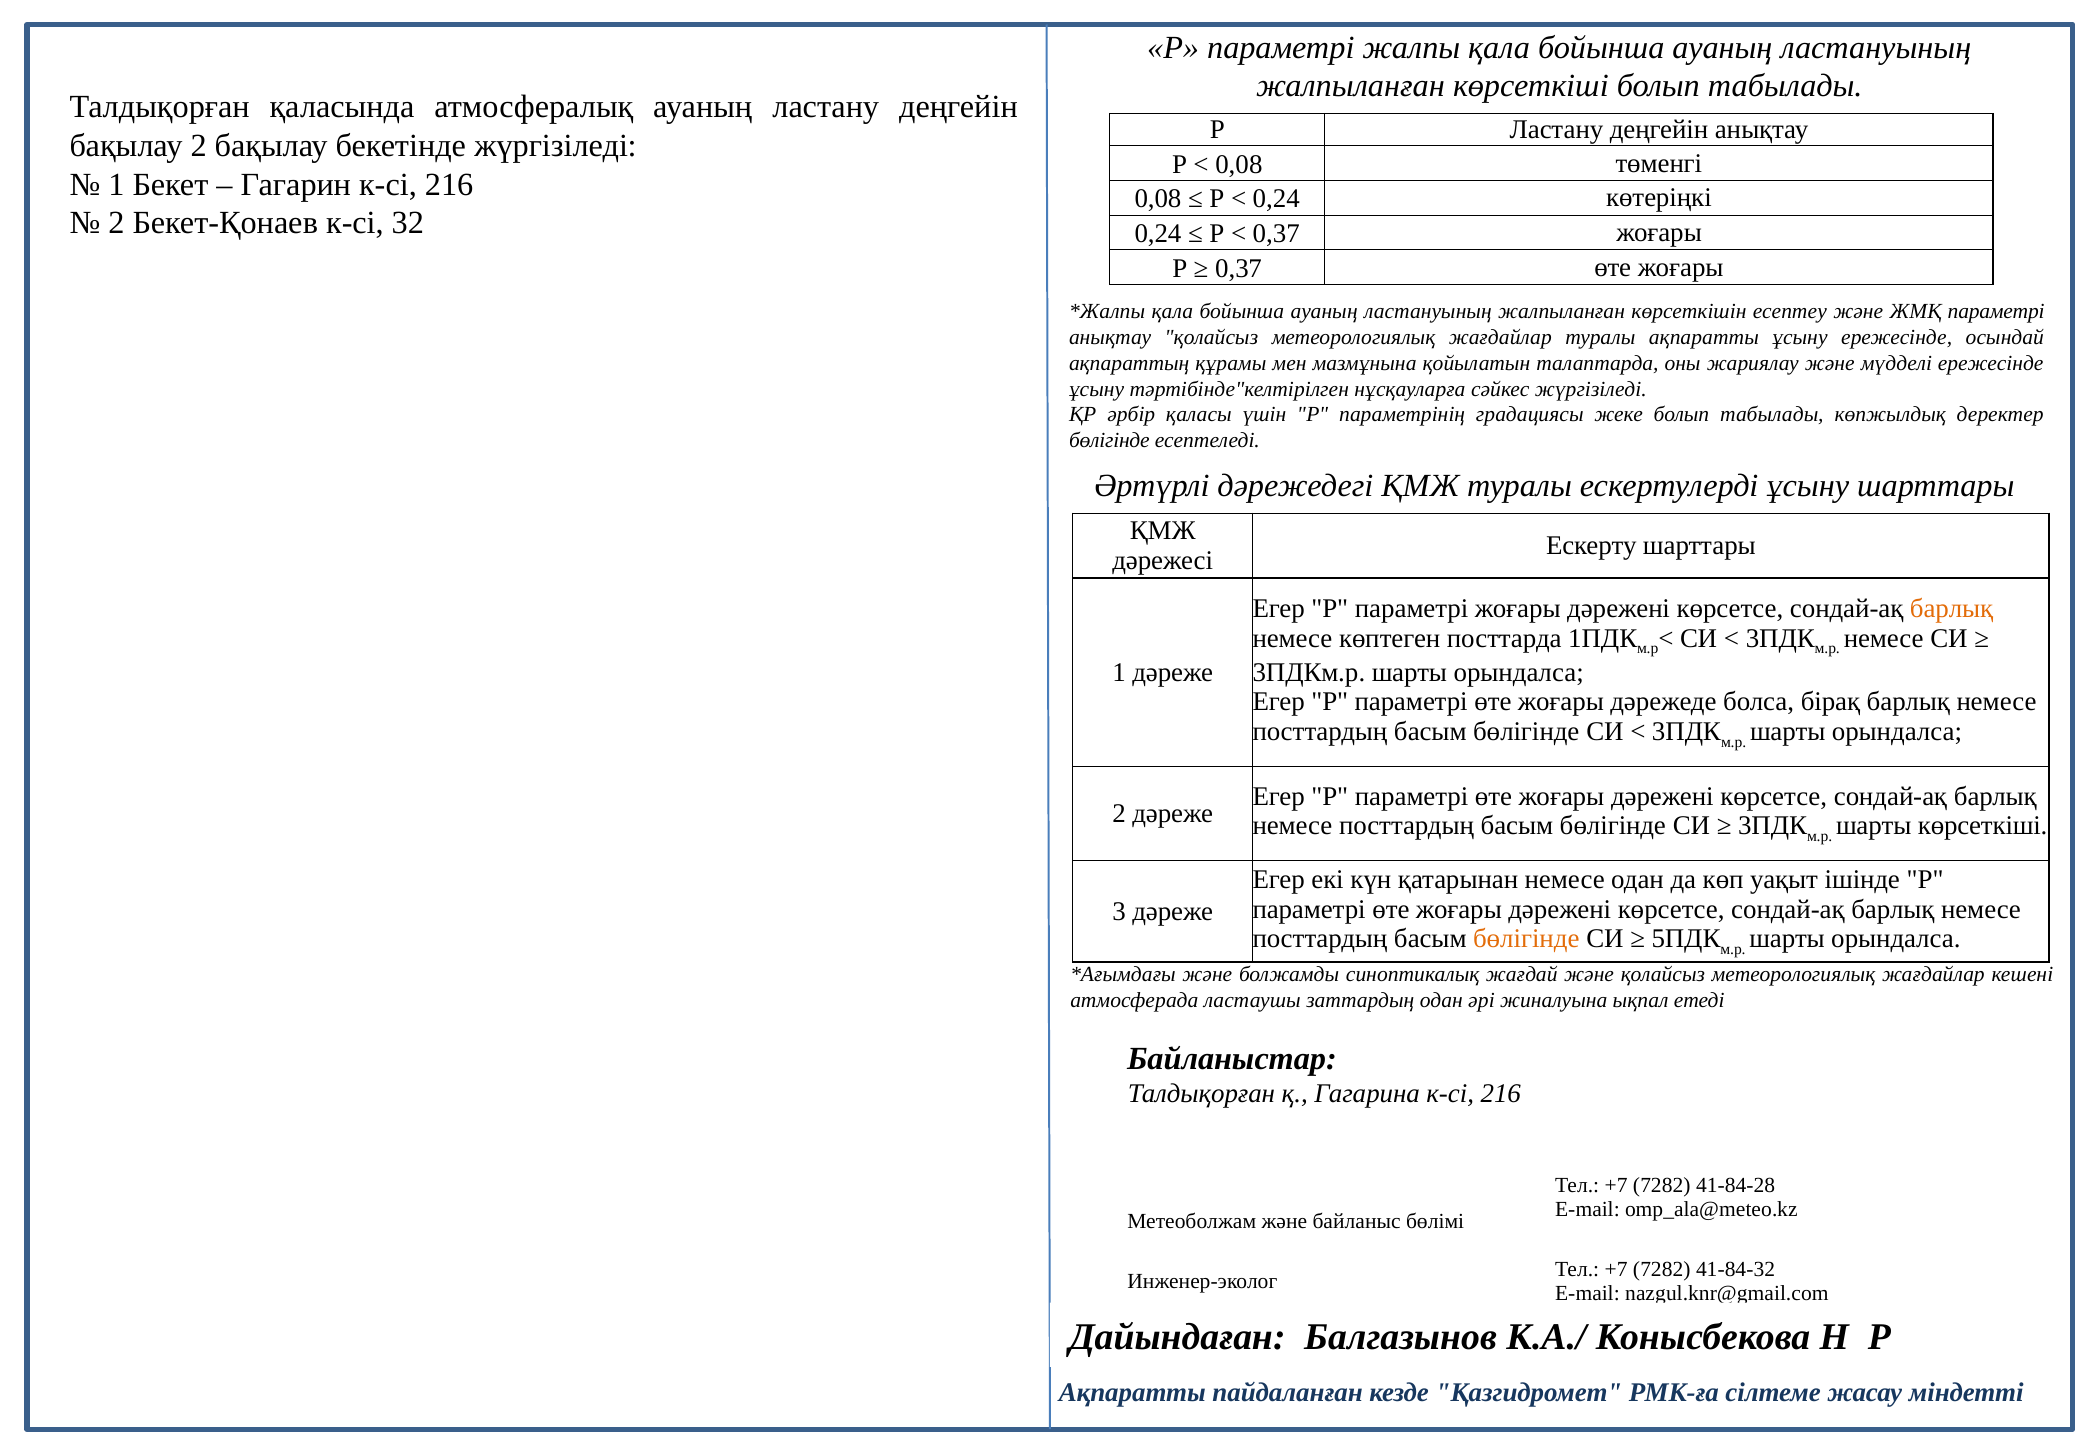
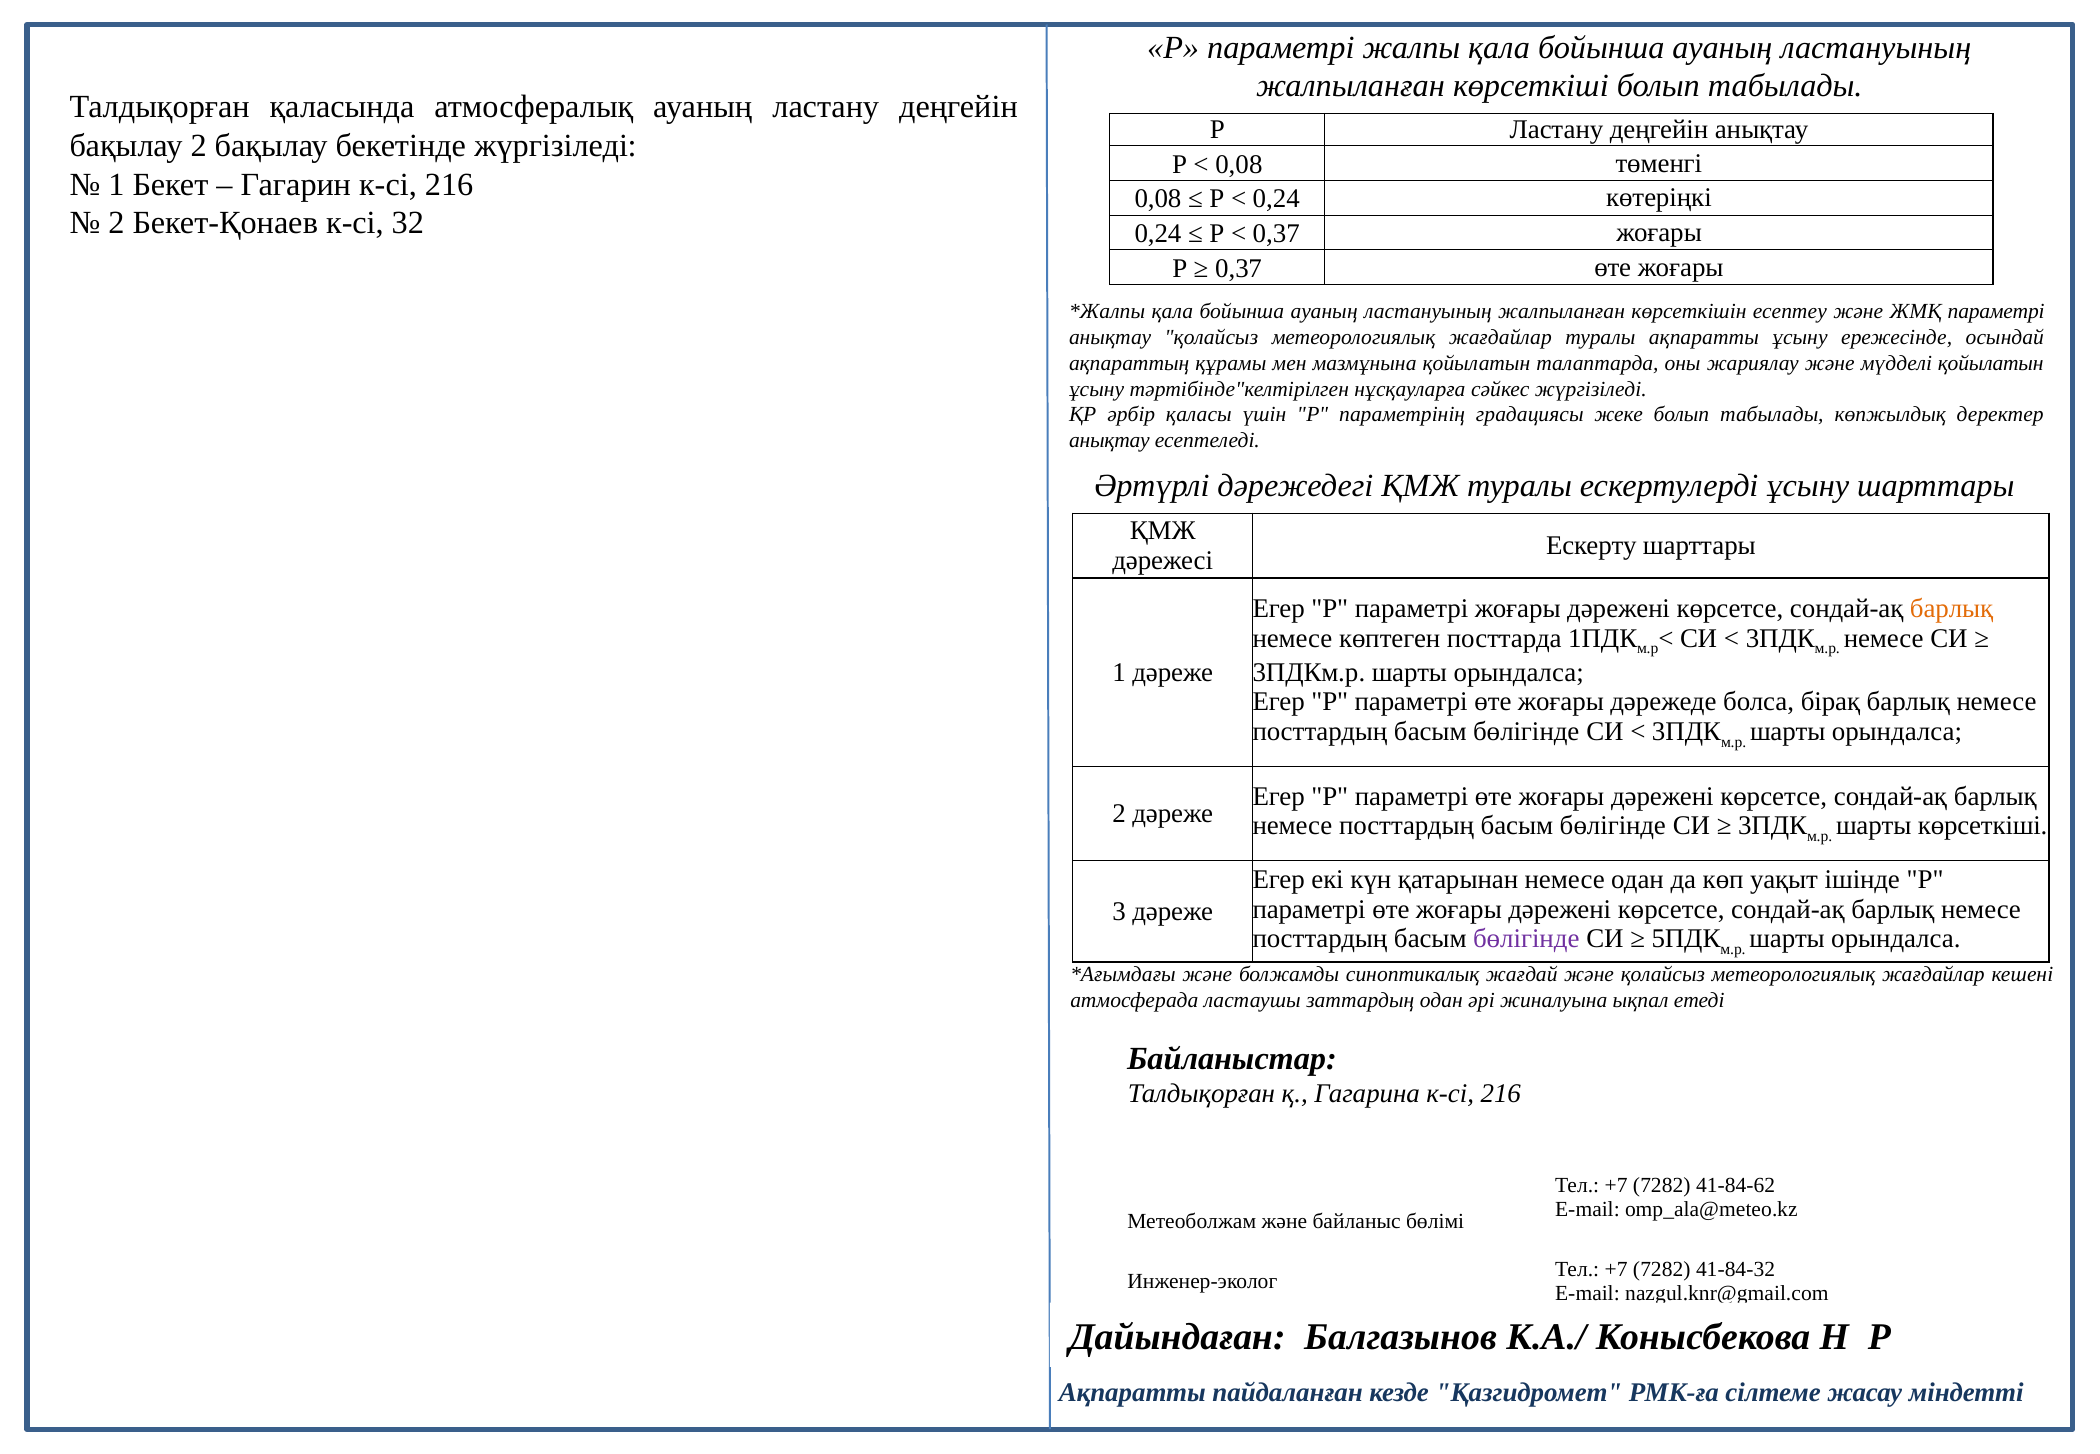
мүдделі ережесінде: ережесінде -> қойылатын
бөлігінде at (1109, 441): бөлігінде -> анықтау
бөлігінде at (1526, 939) colour: orange -> purple
41-84-28: 41-84-28 -> 41-84-62
